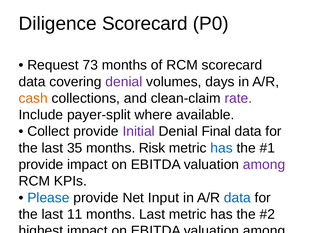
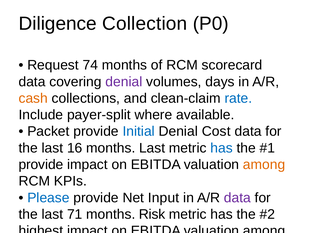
Diligence Scorecard: Scorecard -> Collection
73: 73 -> 74
rate at (238, 98) colour: purple -> blue
Collect at (48, 132): Collect -> Packet
Initial colour: purple -> blue
Denial Final: Final -> Cost
35: 35 -> 16
months Risk: Risk -> Last
among at (264, 165) colour: purple -> orange
data at (237, 198) colour: blue -> purple
11: 11 -> 71
months Last: Last -> Risk
